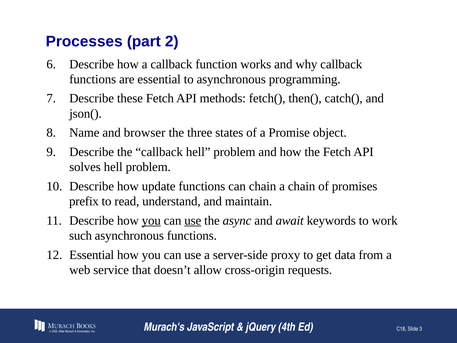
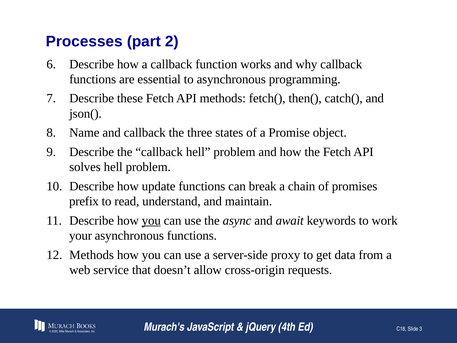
and browser: browser -> callback
can chain: chain -> break
use at (193, 220) underline: present -> none
such: such -> your
Essential at (92, 255): Essential -> Methods
